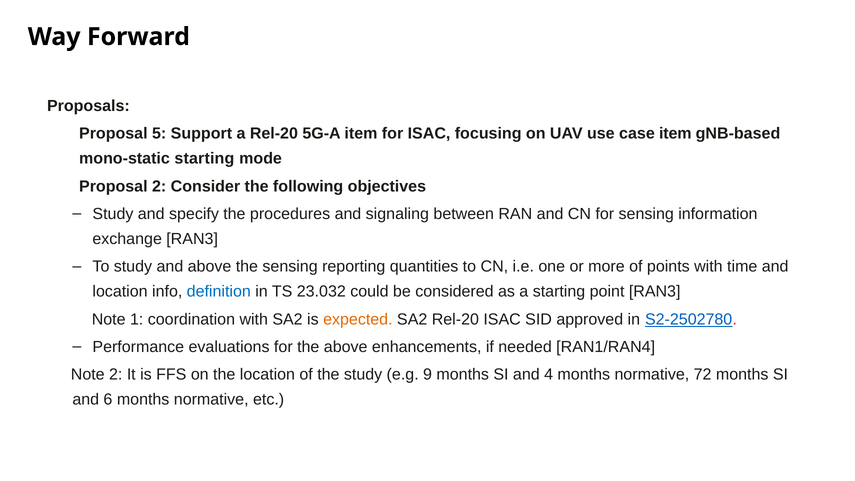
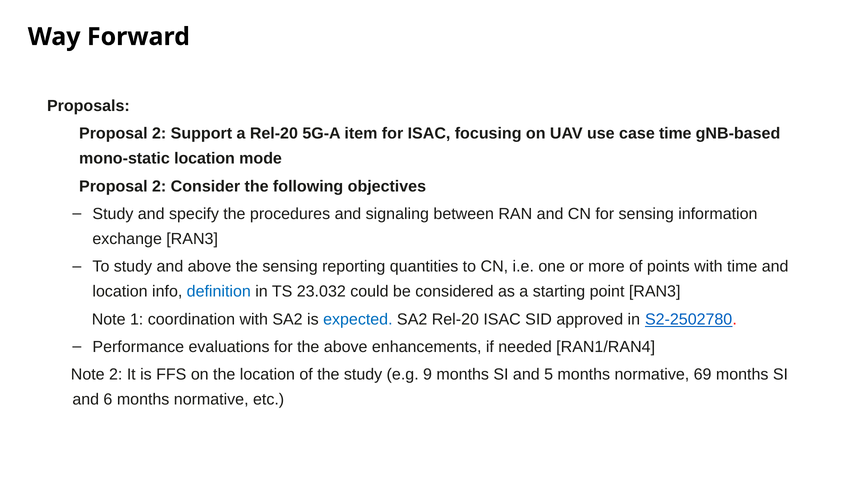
5 at (159, 134): 5 -> 2
case item: item -> time
mono-static starting: starting -> location
expected colour: orange -> blue
4: 4 -> 5
72: 72 -> 69
